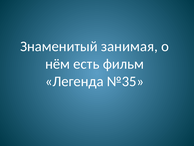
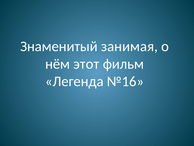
есть: есть -> этот
№35: №35 -> №16
